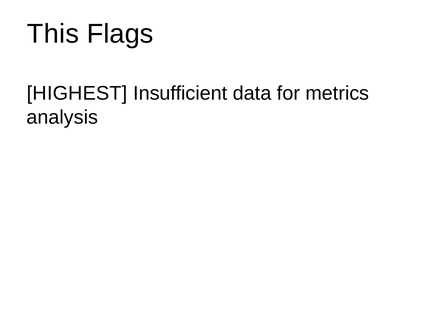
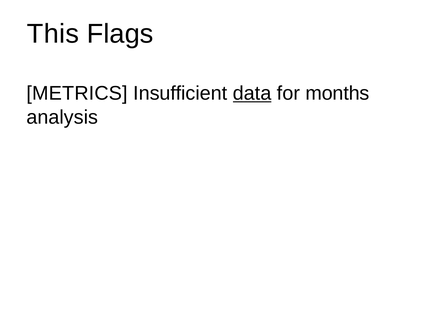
HIGHEST: HIGHEST -> METRICS
data underline: none -> present
metrics: metrics -> months
